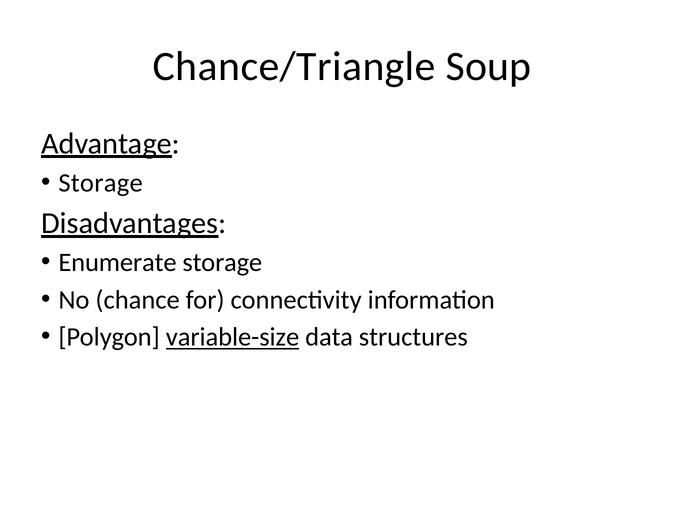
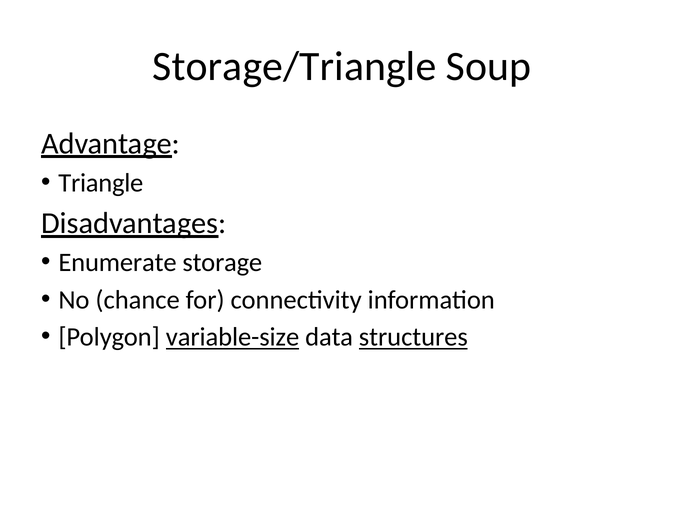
Chance/Triangle: Chance/Triangle -> Storage/Triangle
Storage at (101, 183): Storage -> Triangle
structures underline: none -> present
